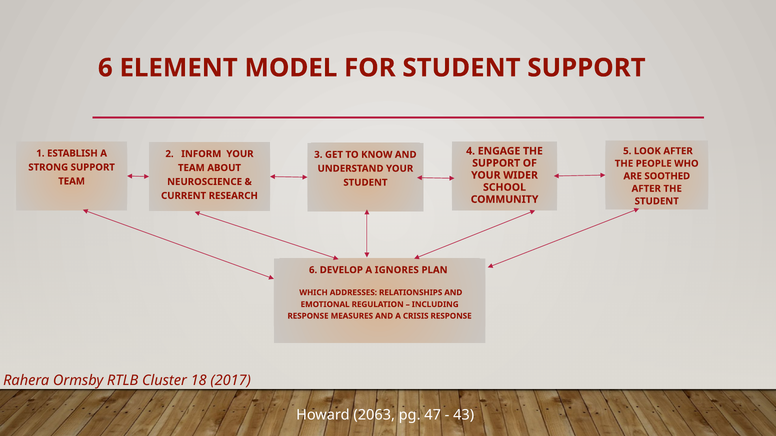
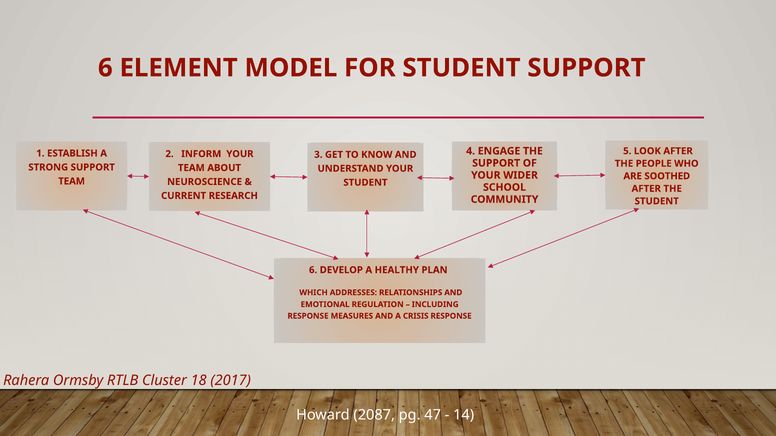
IGNORES: IGNORES -> HEALTHY
2063: 2063 -> 2087
43: 43 -> 14
